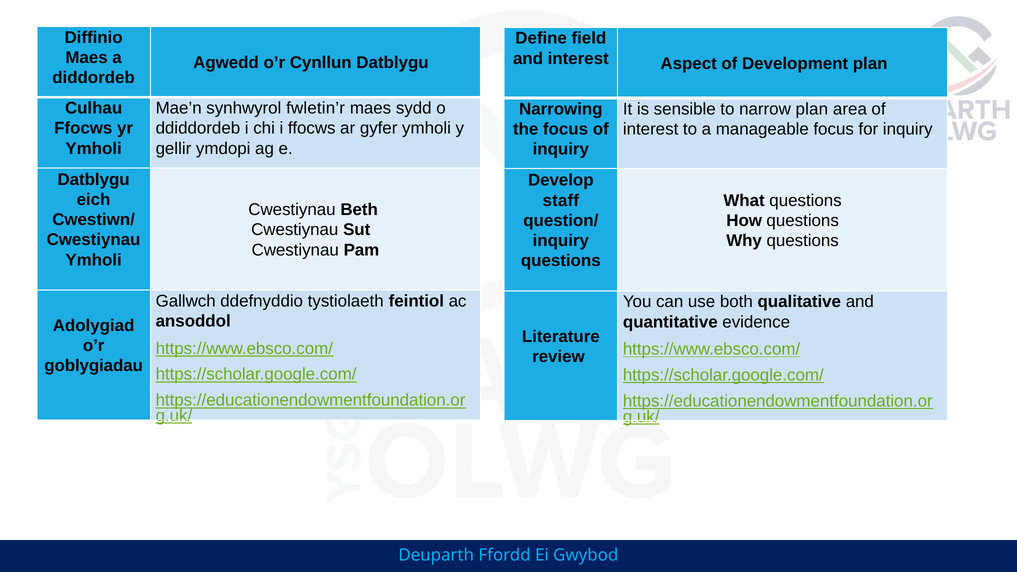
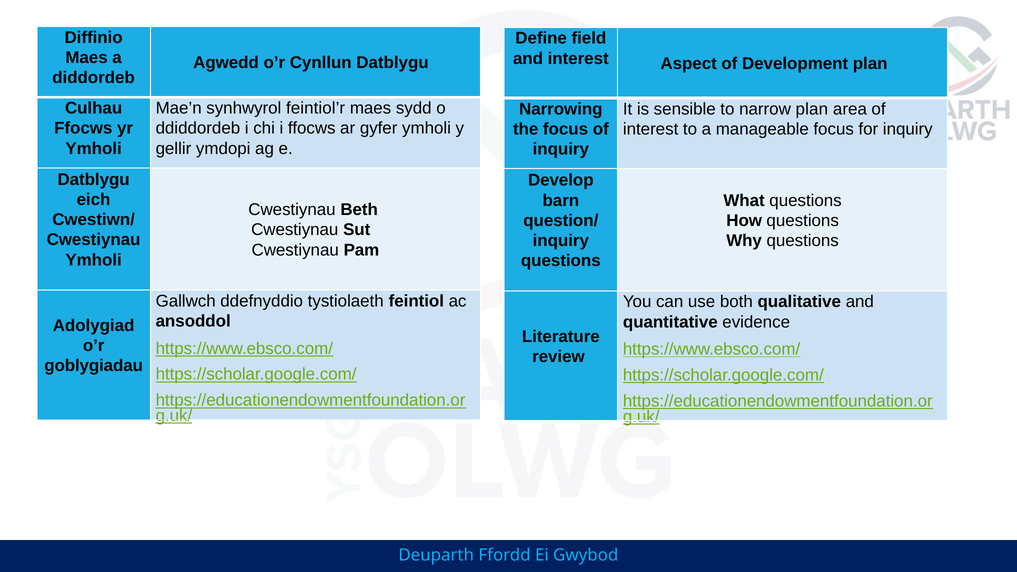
fwletin’r: fwletin’r -> feintiol’r
staff: staff -> barn
